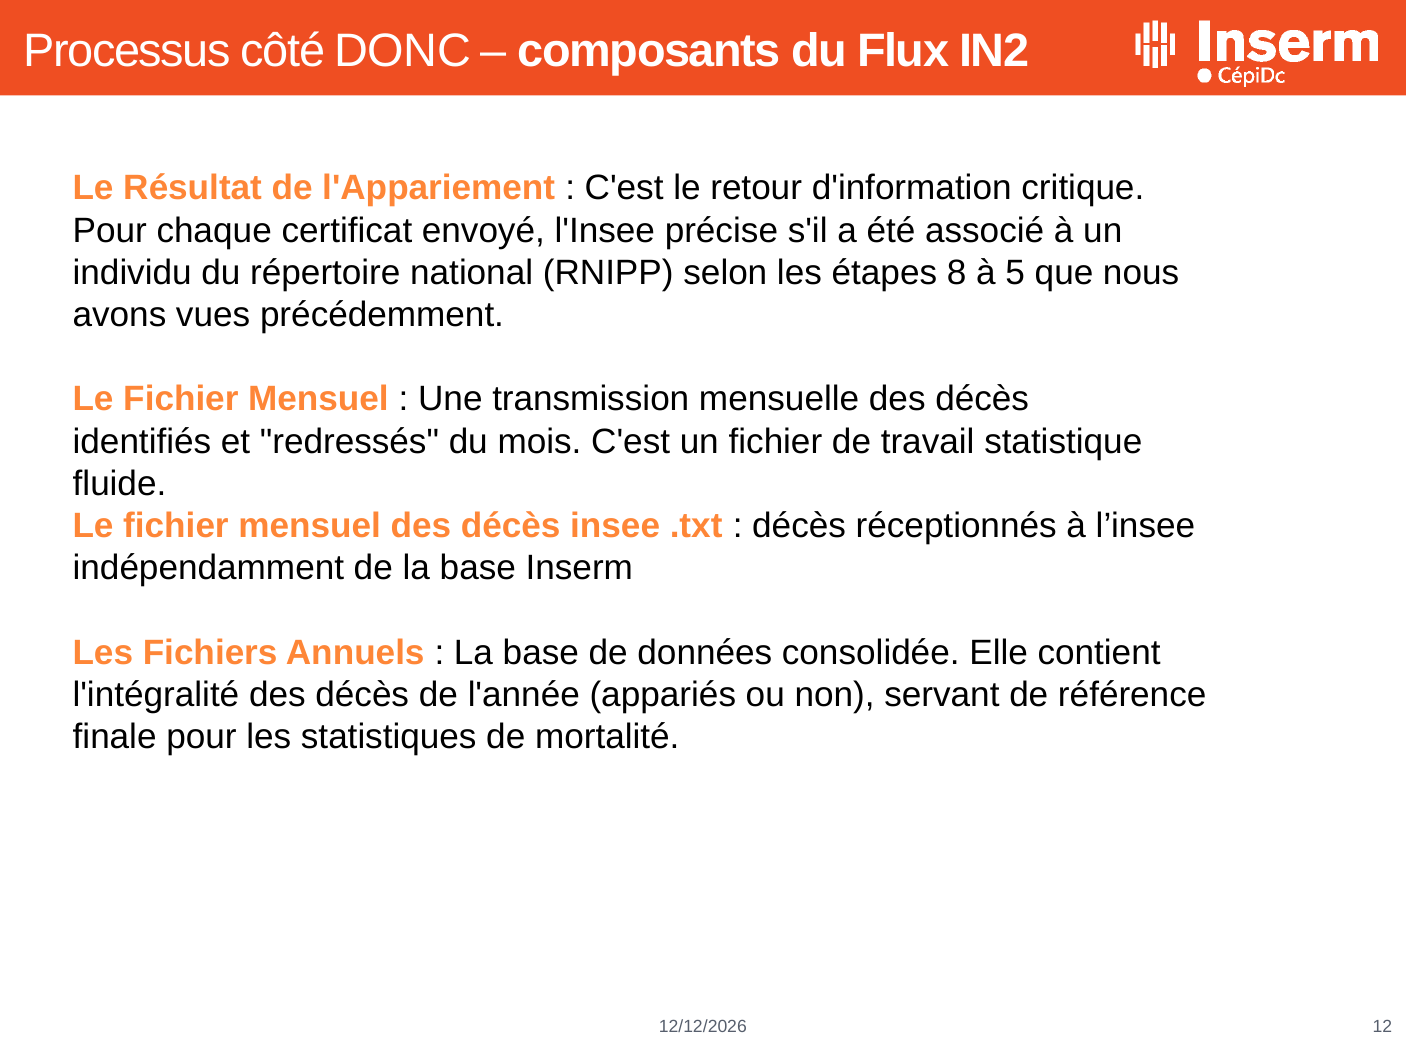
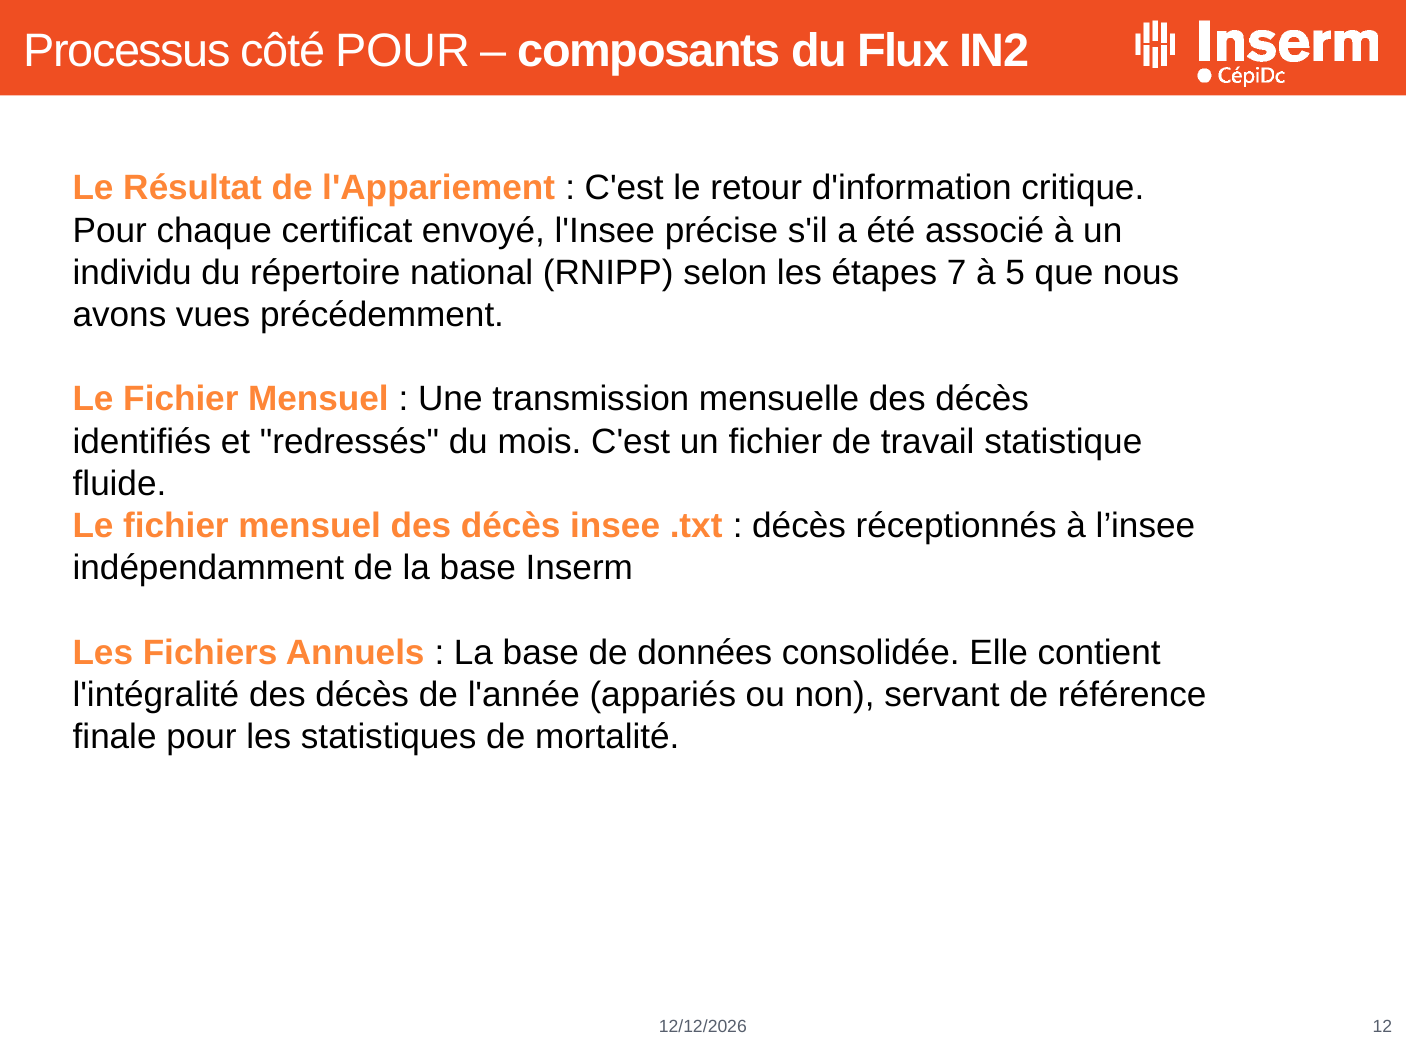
côté DONC: DONC -> POUR
8: 8 -> 7
